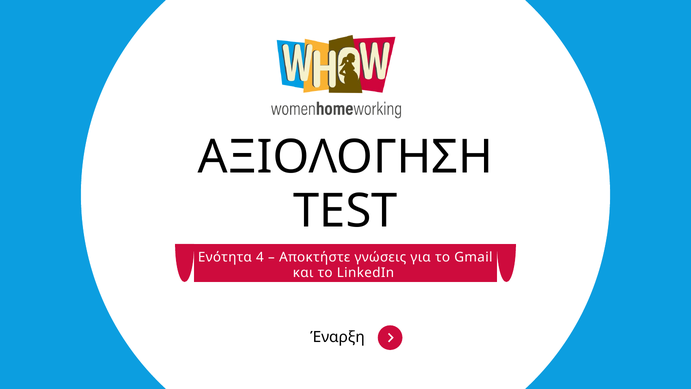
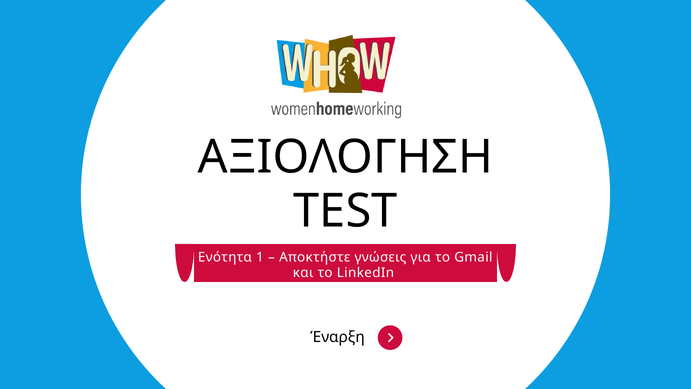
4: 4 -> 1
